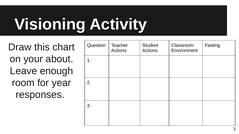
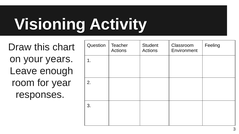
about: about -> years
